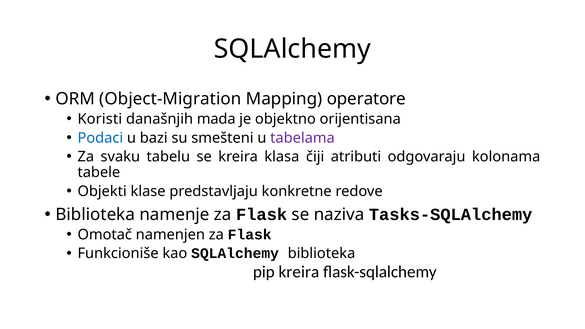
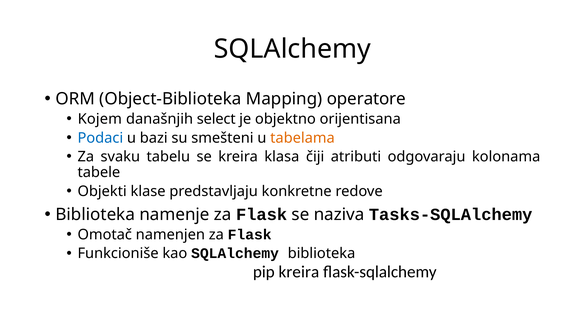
Object-Migration: Object-Migration -> Object-Biblioteka
Koristi: Koristi -> Kojem
mada: mada -> select
tabelama colour: purple -> orange
